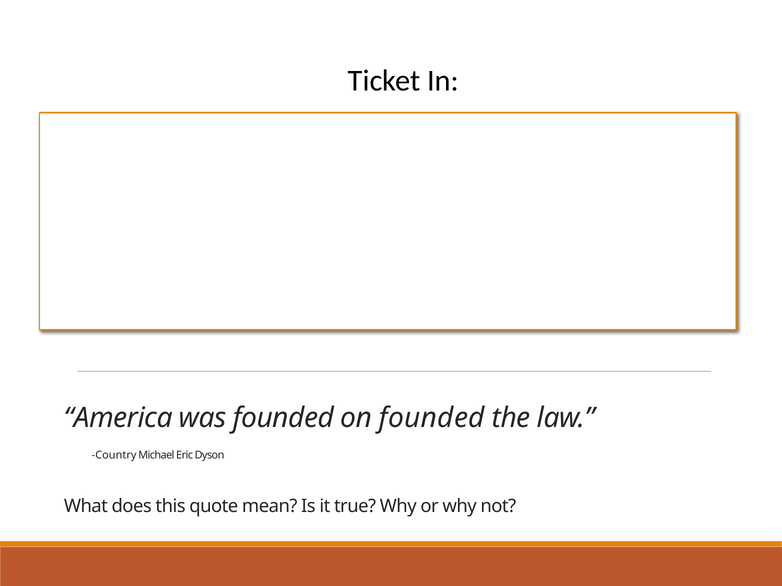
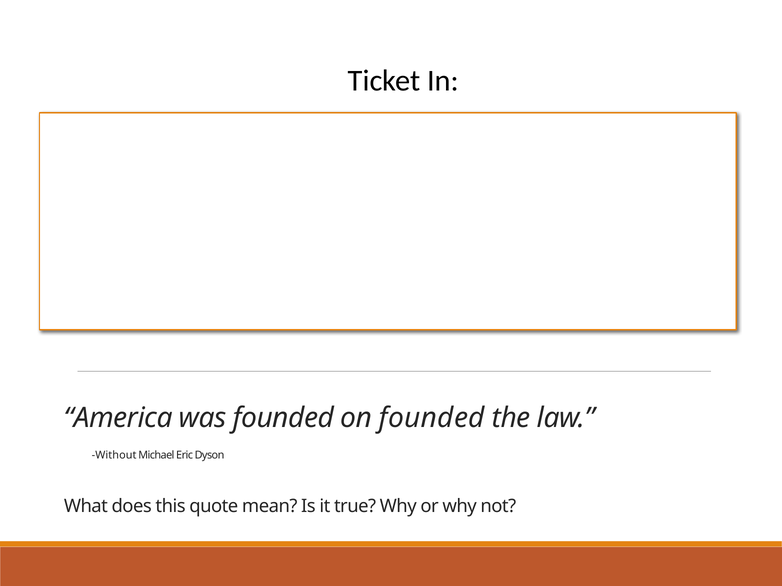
Country: Country -> Without
